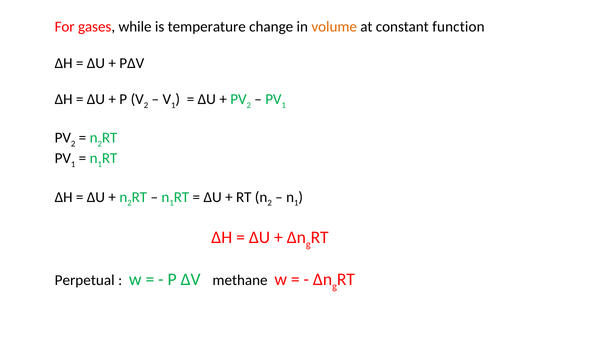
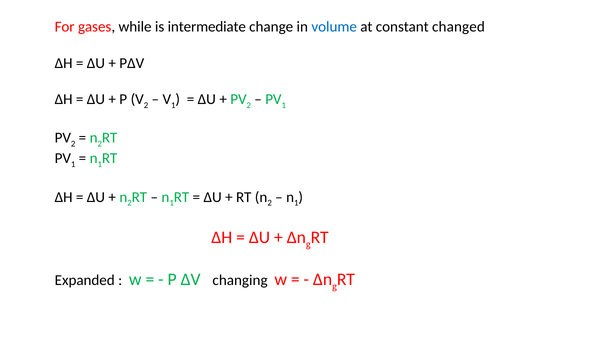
temperature: temperature -> intermediate
volume colour: orange -> blue
function: function -> changed
Perpetual: Perpetual -> Expanded
methane: methane -> changing
